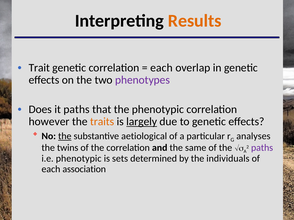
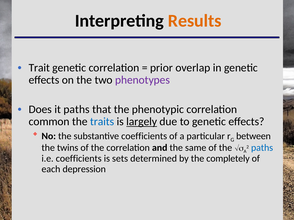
each at (161, 68): each -> prior
however: however -> common
traits colour: orange -> blue
the at (65, 136) underline: present -> none
substantive aetiological: aetiological -> coefficients
analyses: analyses -> between
paths at (262, 148) colour: purple -> blue
i.e phenotypic: phenotypic -> coefficients
individuals: individuals -> completely
association: association -> depression
